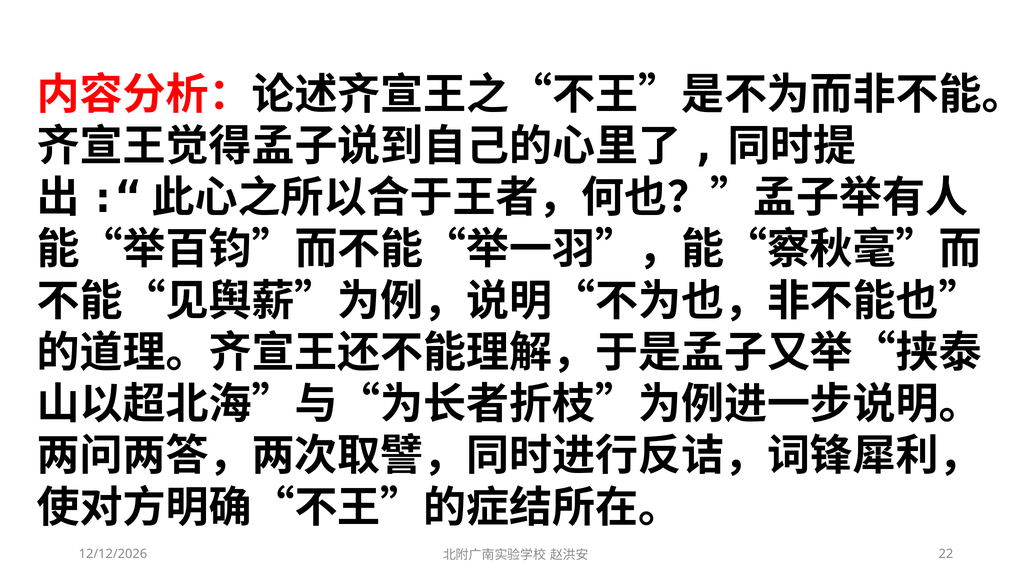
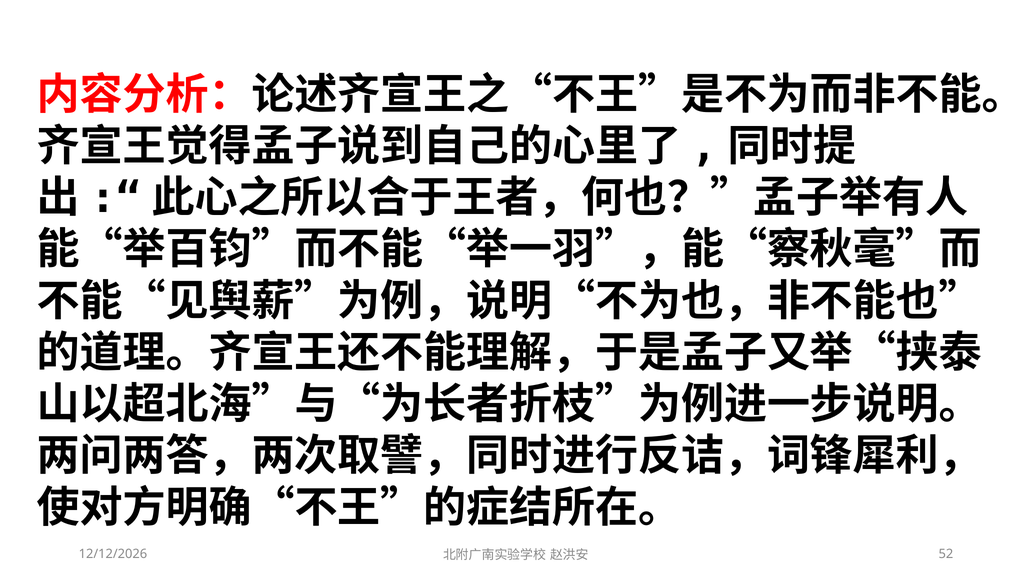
22: 22 -> 52
